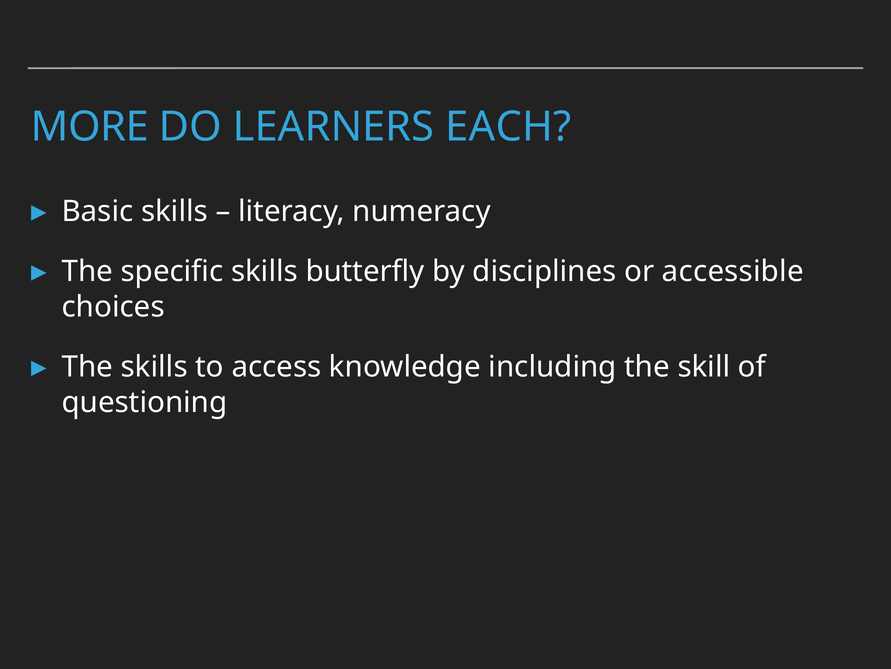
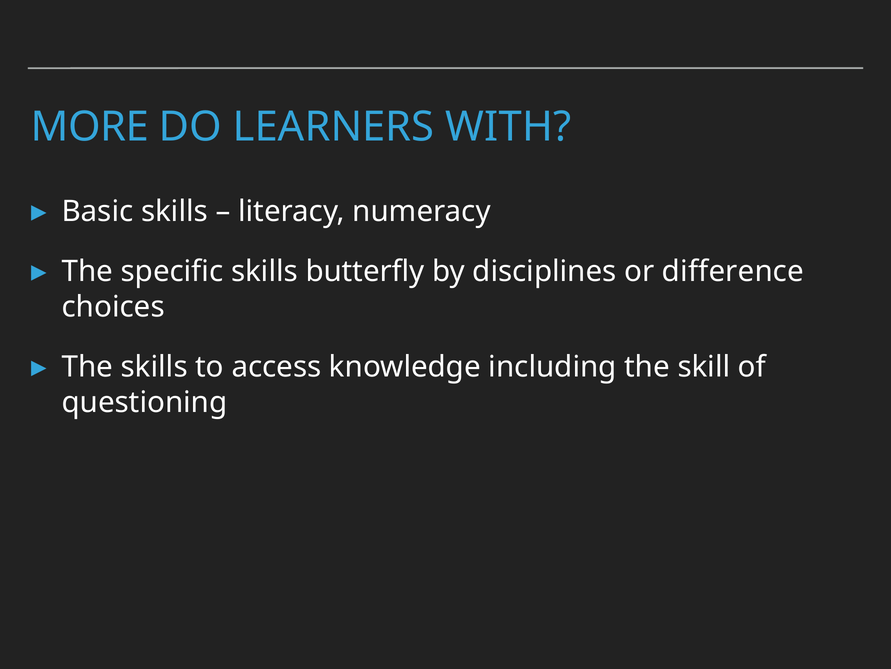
EACH: EACH -> WITH
accessible: accessible -> difference
